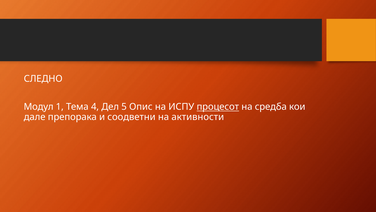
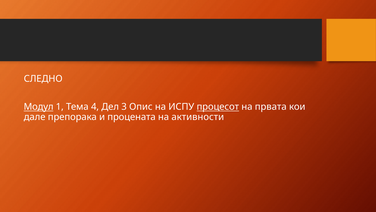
Модул underline: none -> present
5: 5 -> 3
средба: средба -> првата
соодветни: соодветни -> процената
